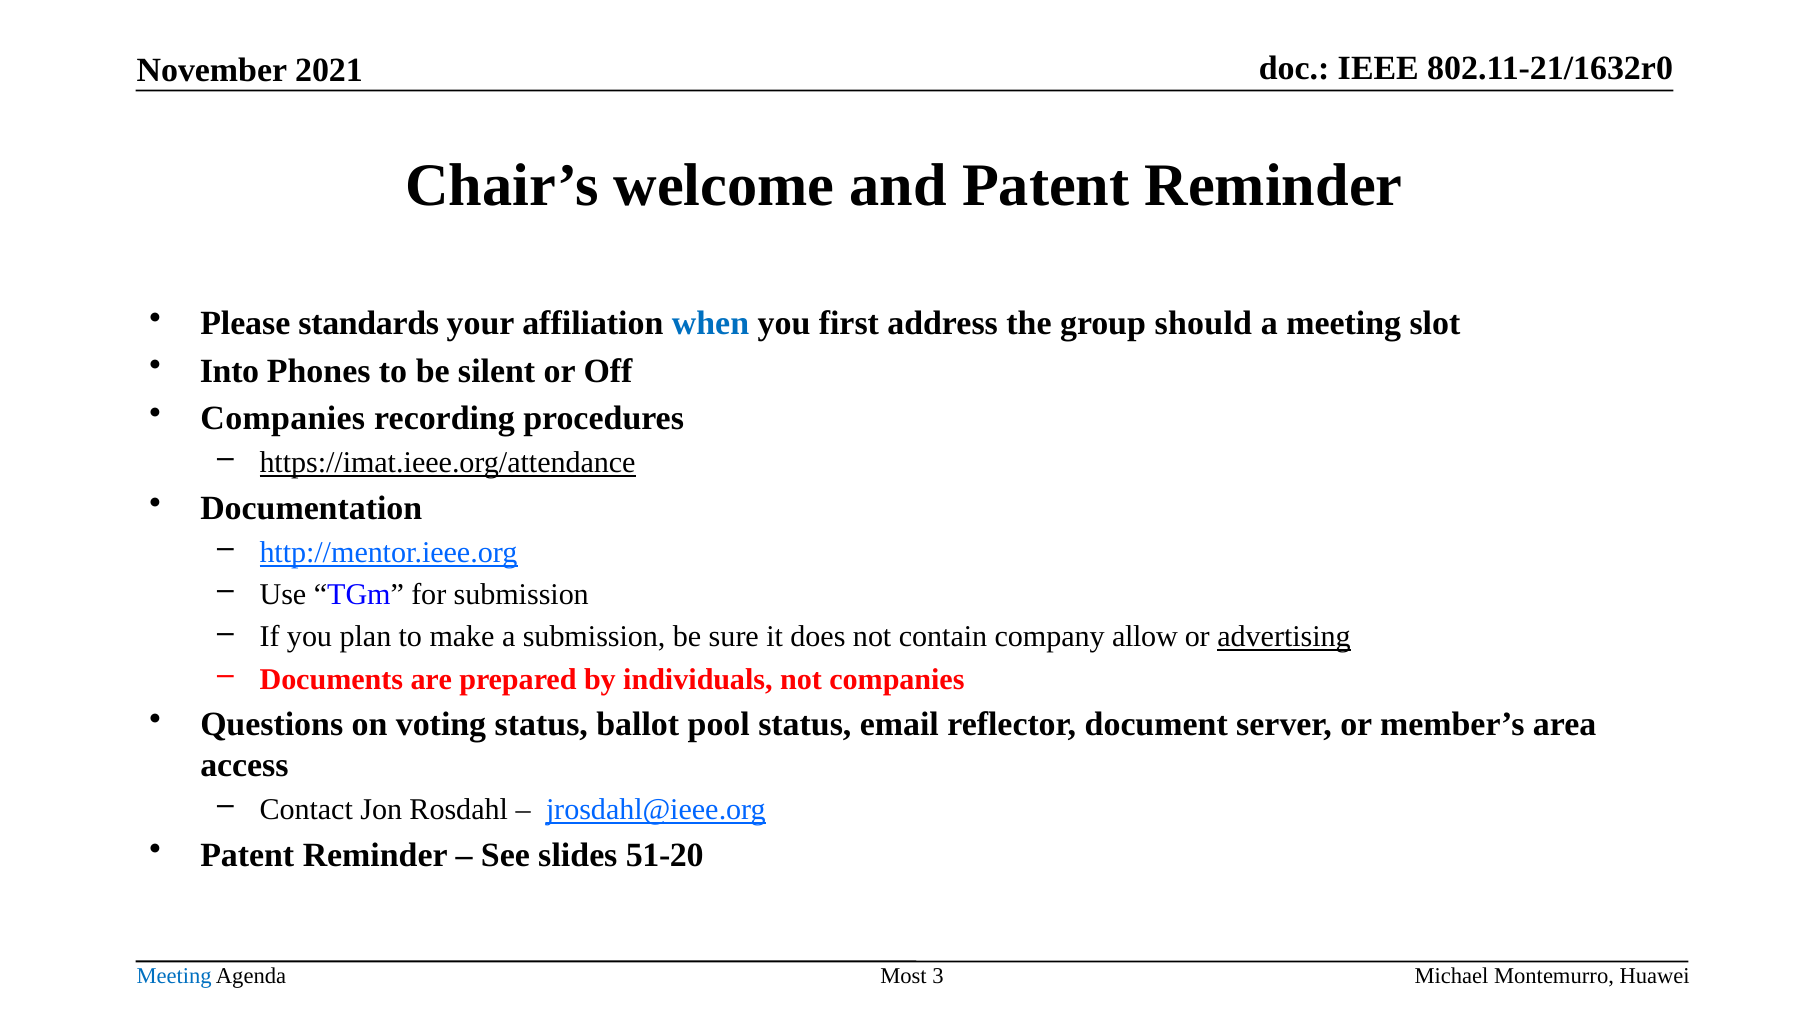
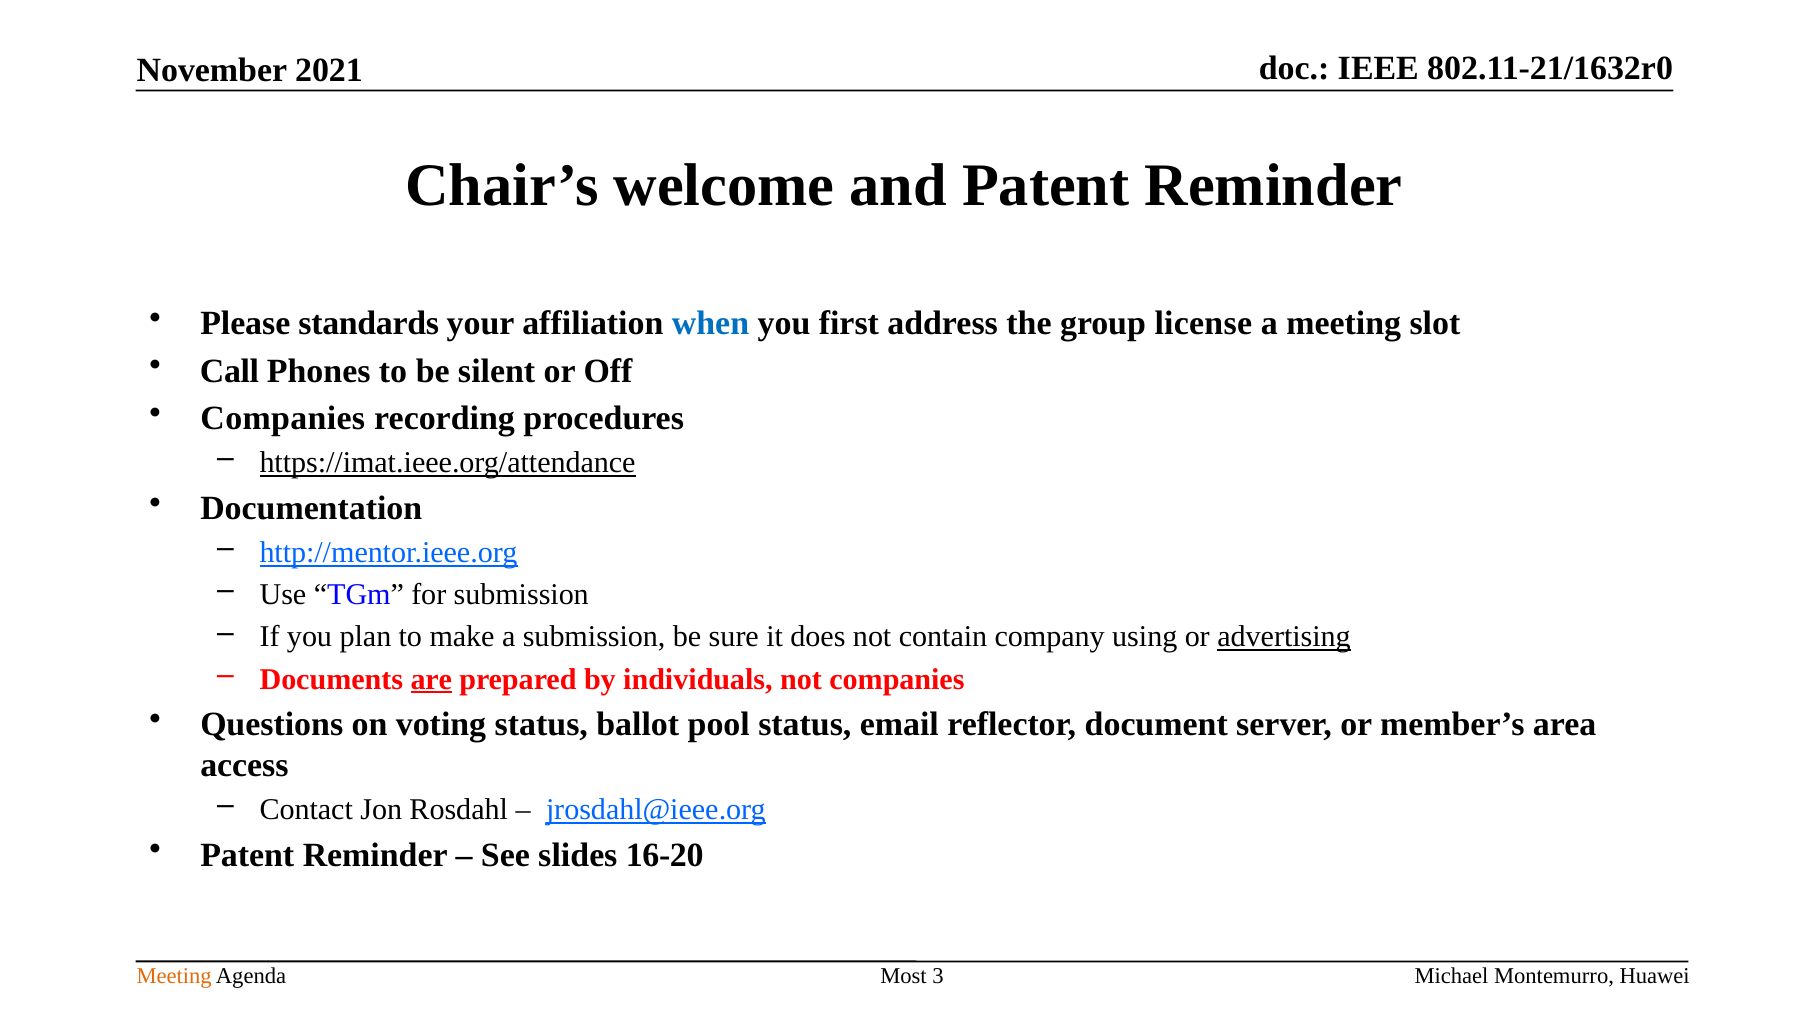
should: should -> license
Into: Into -> Call
allow: allow -> using
are underline: none -> present
51-20: 51-20 -> 16-20
Meeting at (174, 976) colour: blue -> orange
